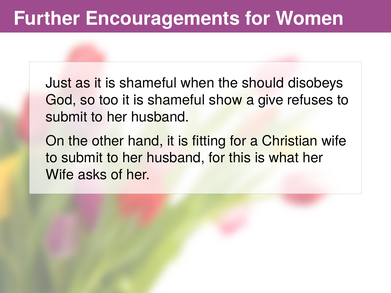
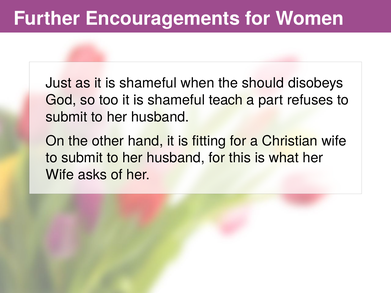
show: show -> teach
give: give -> part
